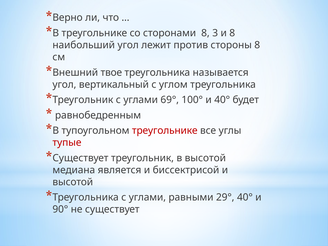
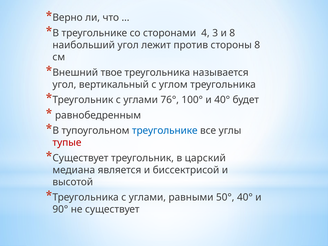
сторонами 8: 8 -> 4
69°: 69° -> 76°
треугольнике at (165, 131) colour: red -> blue
в высотой: высотой -> царский
29°: 29° -> 50°
